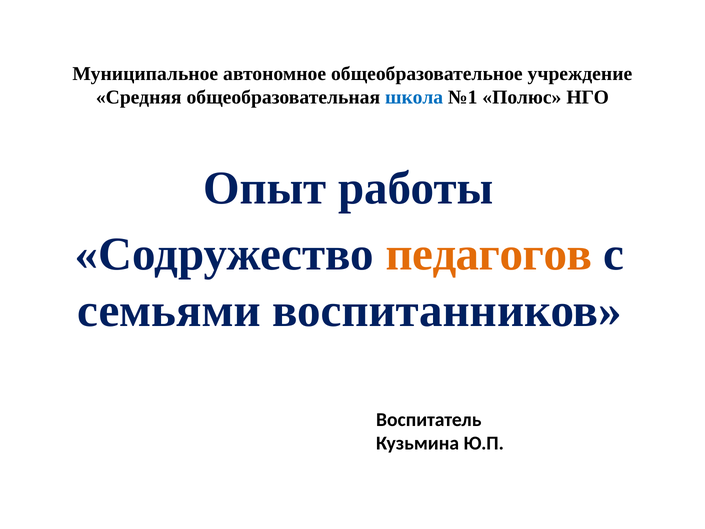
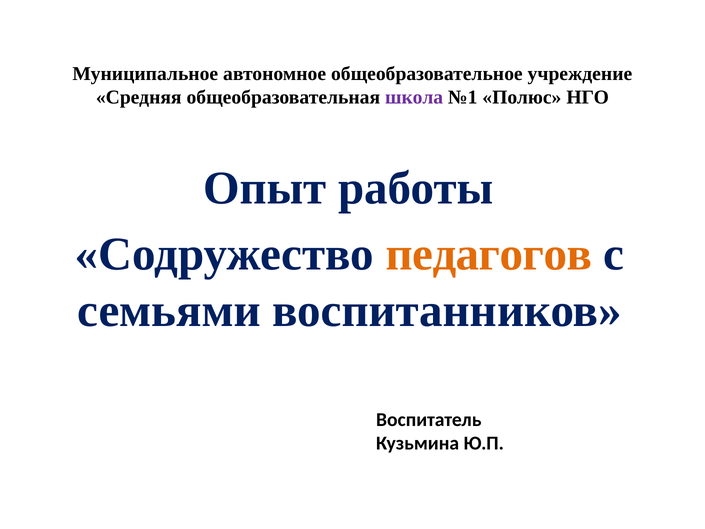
школа colour: blue -> purple
